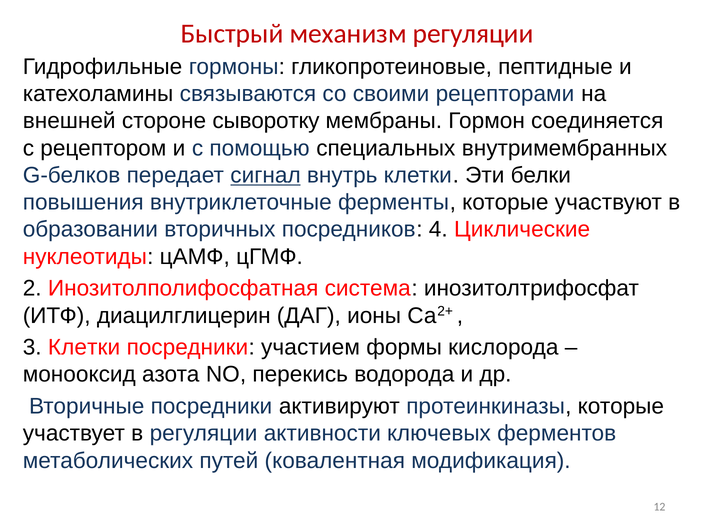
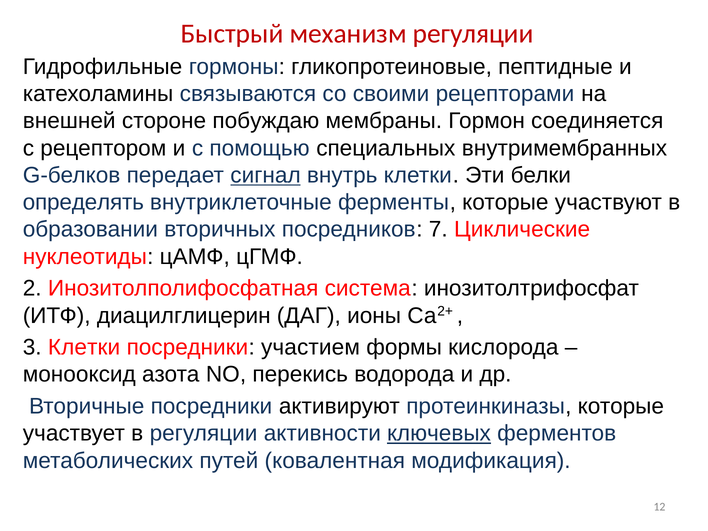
сыворотку: сыворотку -> побуждаю
повышения: повышения -> определять
4: 4 -> 7
ключевых underline: none -> present
